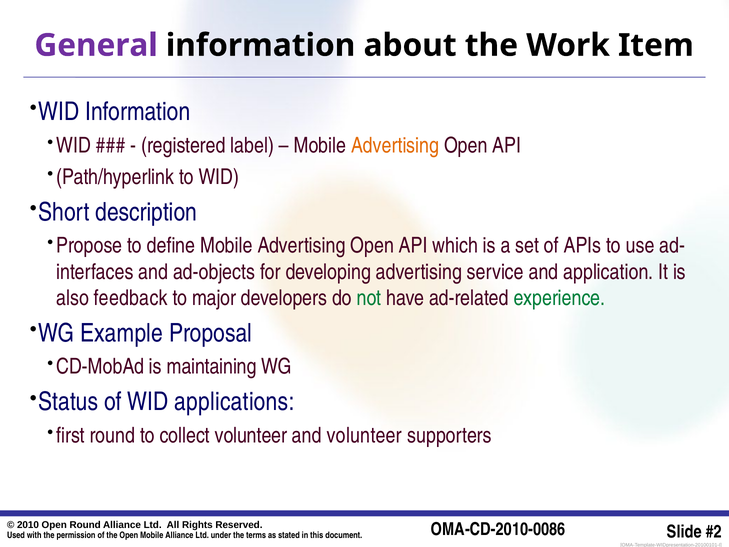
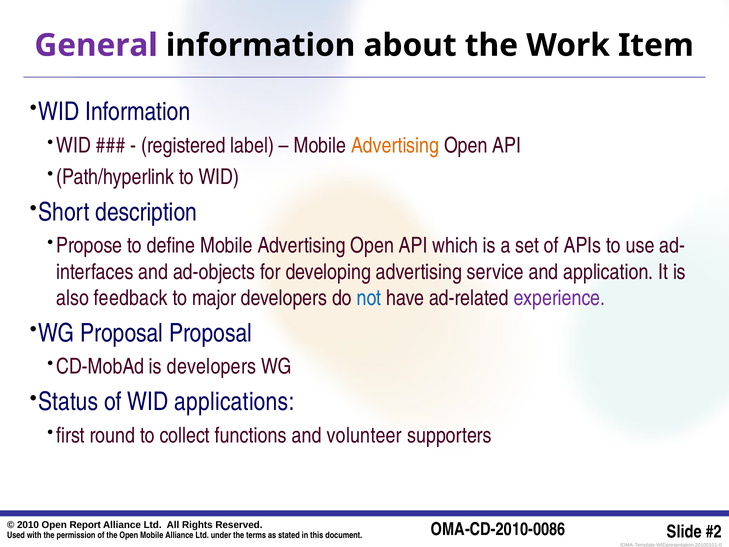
not colour: green -> blue
experience colour: green -> purple
WG Example: Example -> Proposal
is maintaining: maintaining -> developers
collect volunteer: volunteer -> functions
Open Round: Round -> Report
